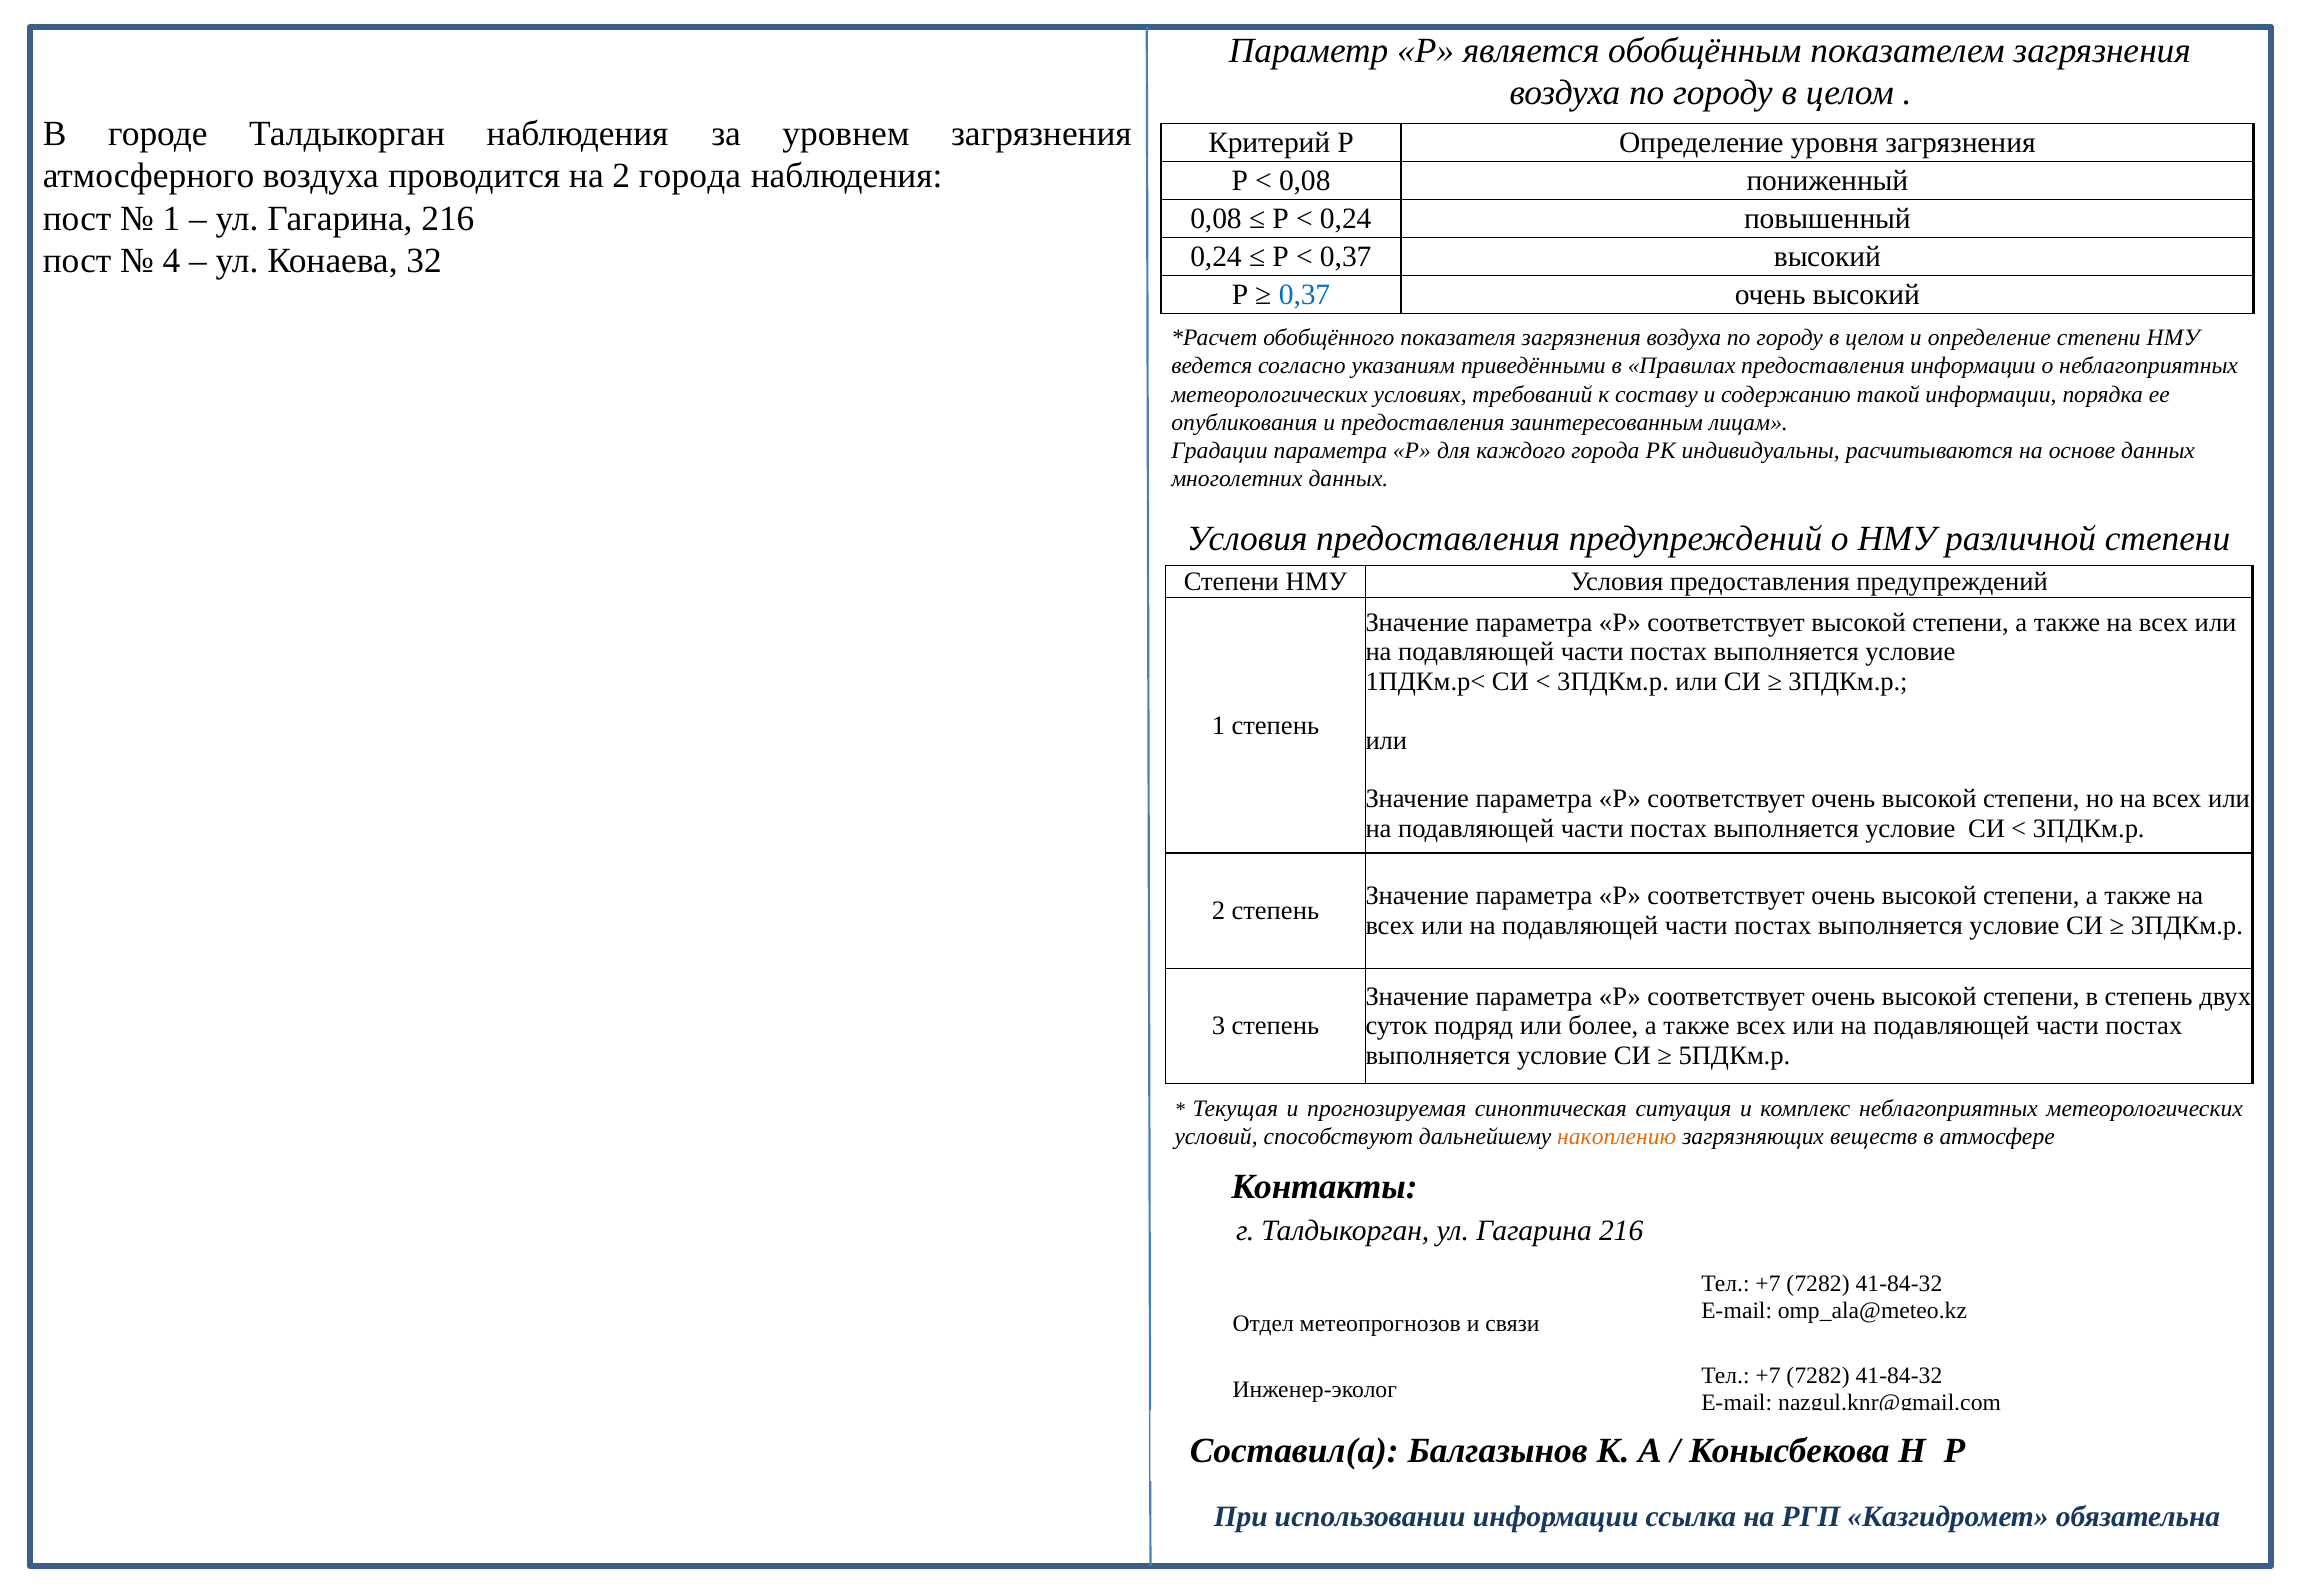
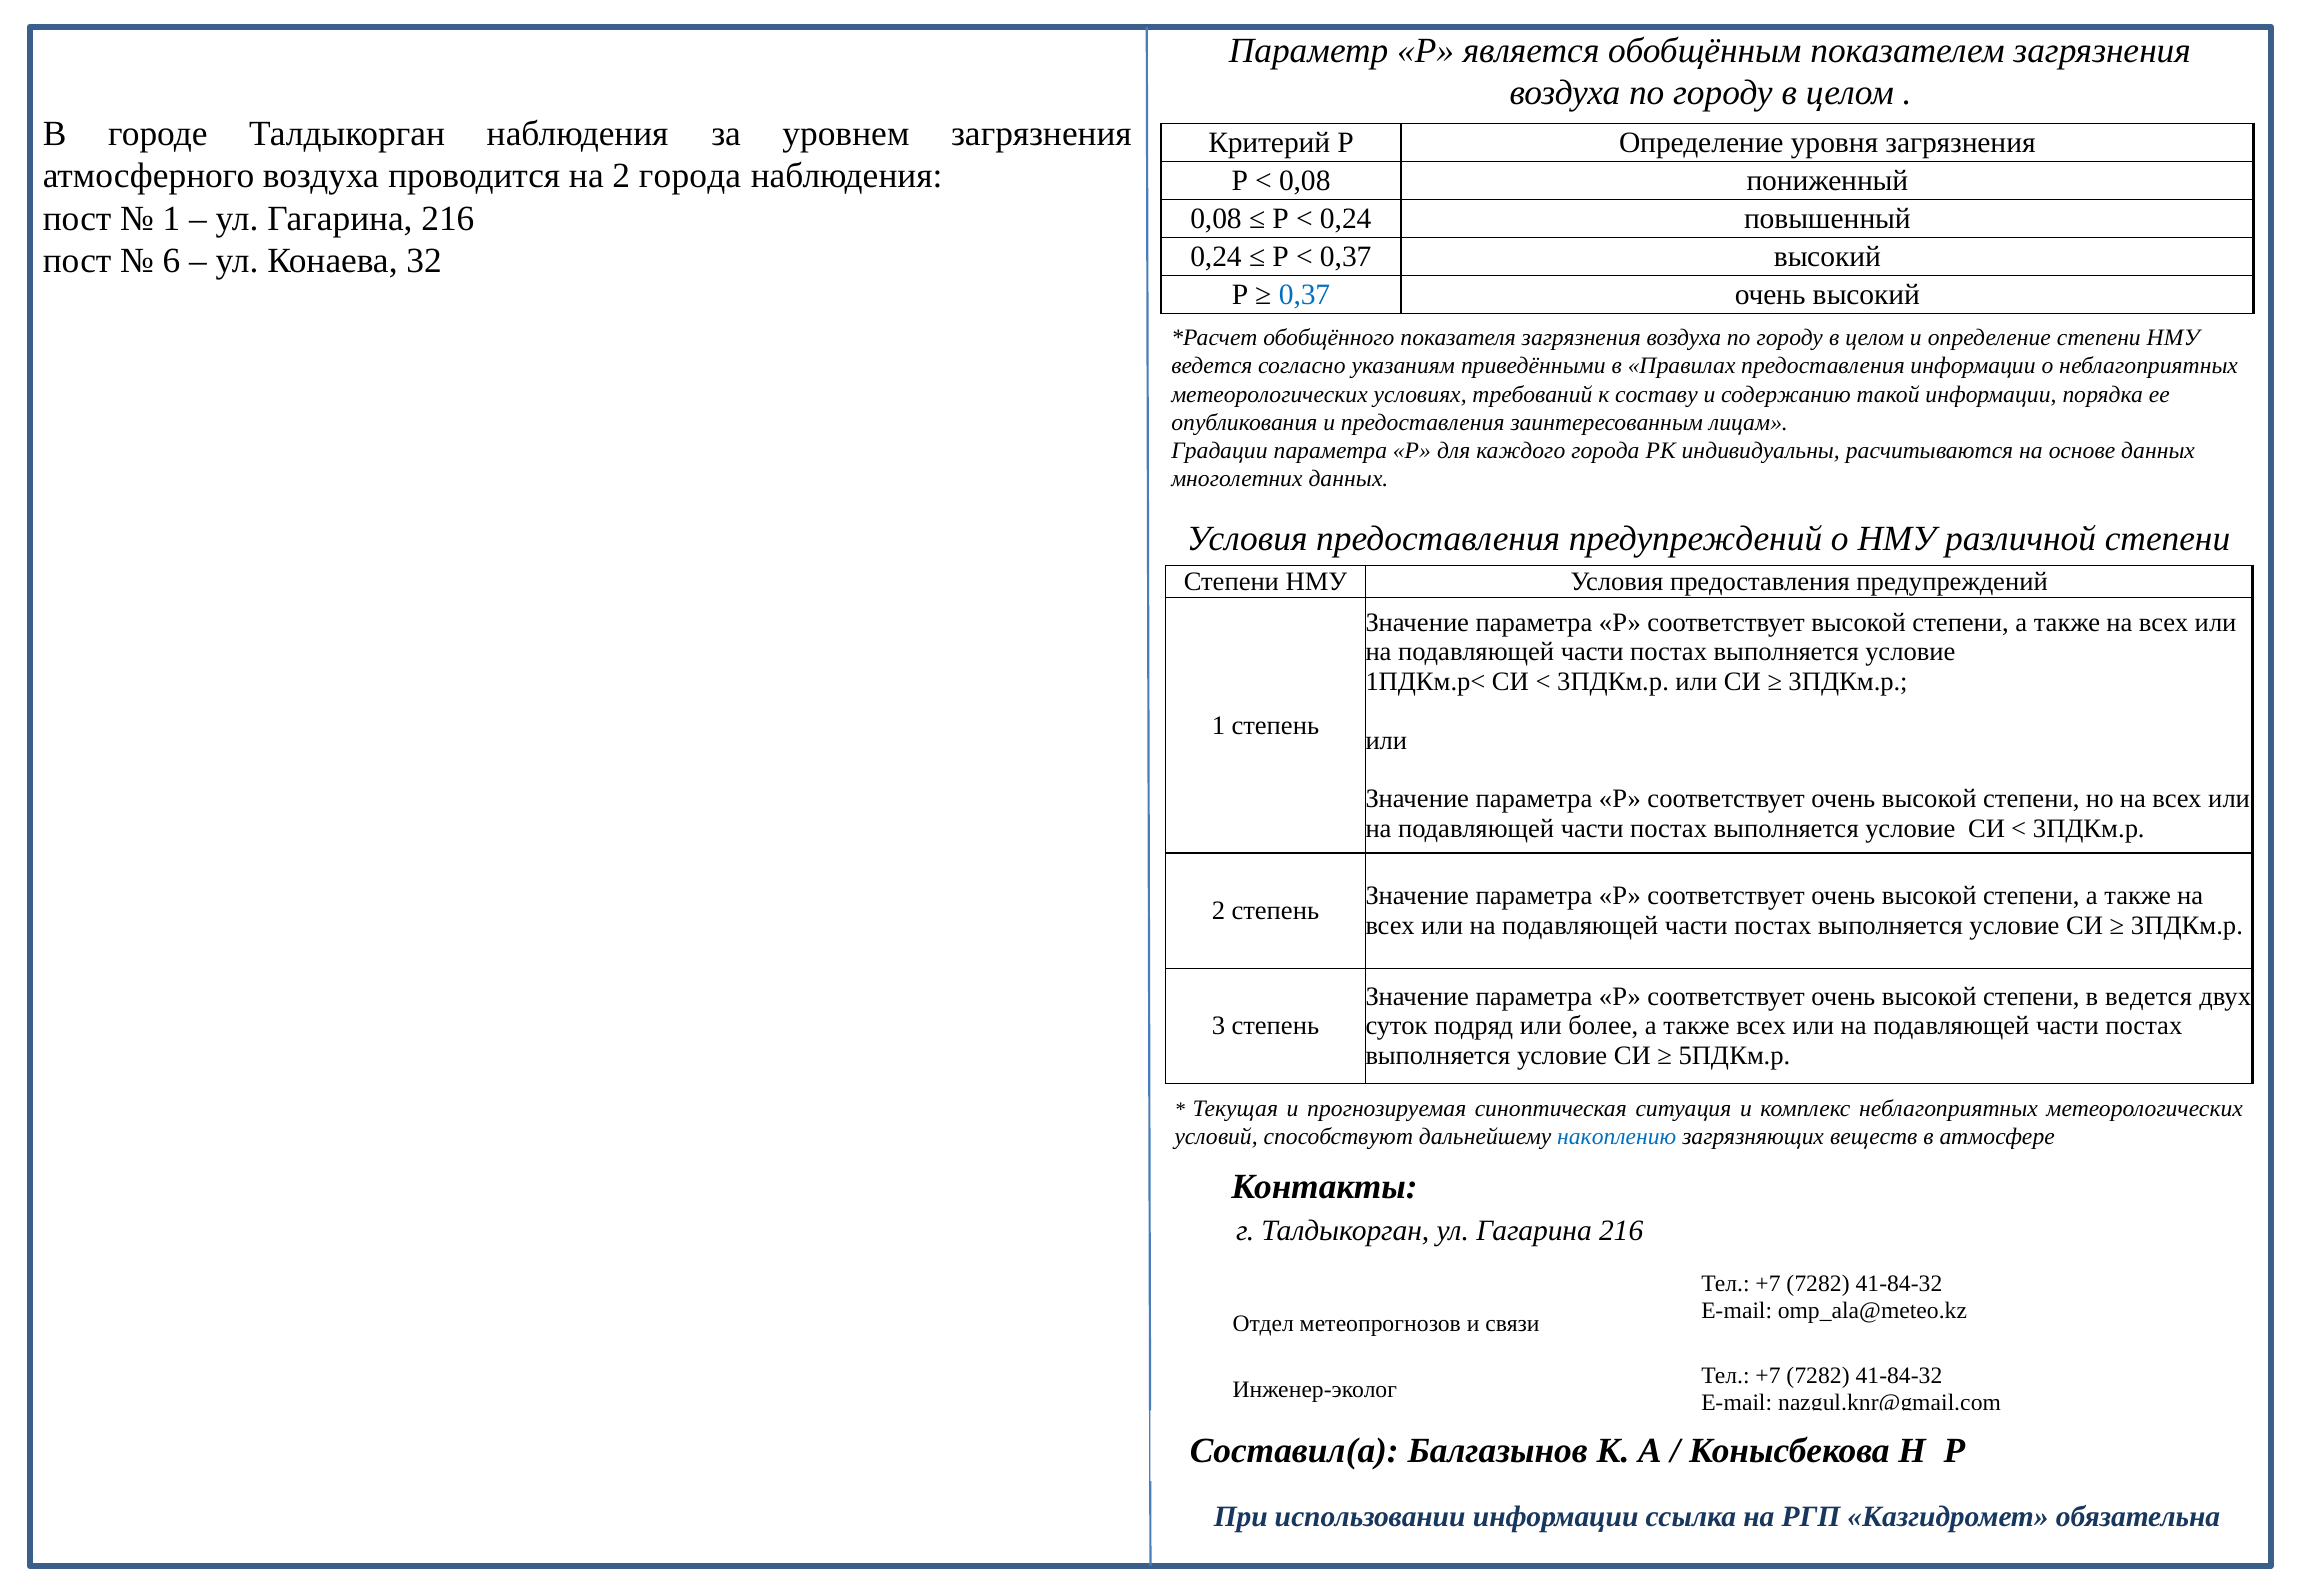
4: 4 -> 6
в степень: степень -> ведется
накоплению colour: orange -> blue
